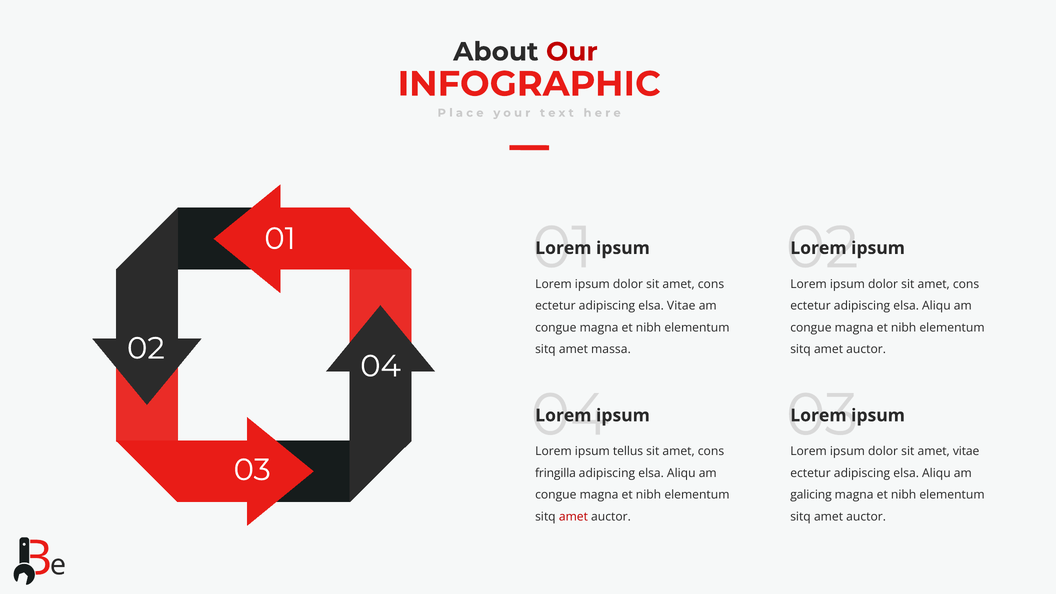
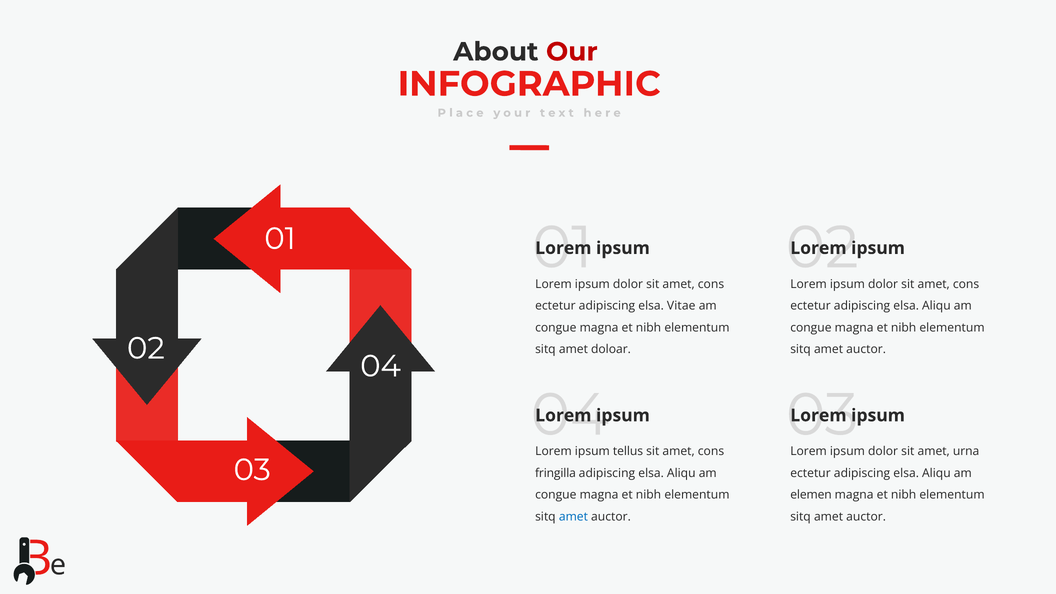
massa: massa -> doloar
amet vitae: vitae -> urna
galicing: galicing -> elemen
amet at (573, 517) colour: red -> blue
